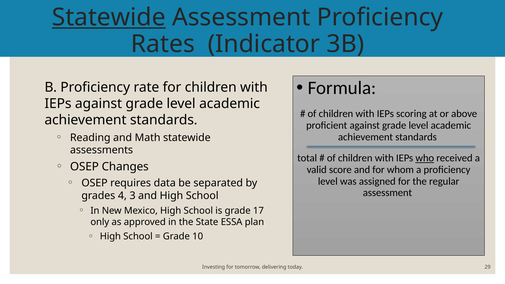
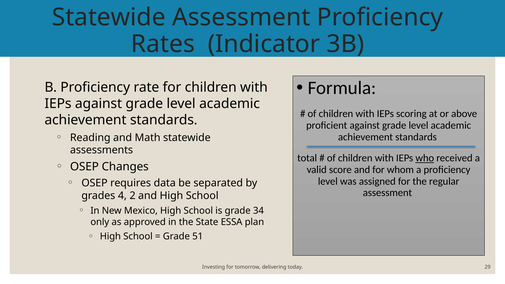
Statewide at (109, 17) underline: present -> none
3: 3 -> 2
17: 17 -> 34
10: 10 -> 51
